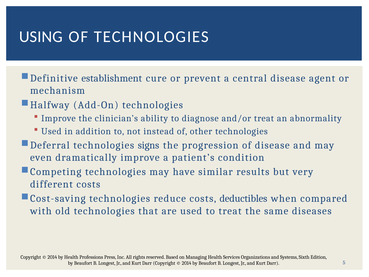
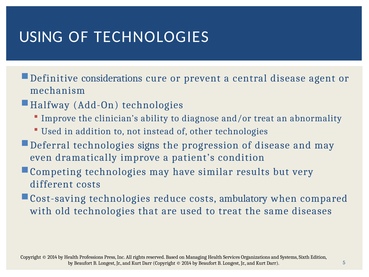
establishment: establishment -> considerations
deductibles: deductibles -> ambulatory
